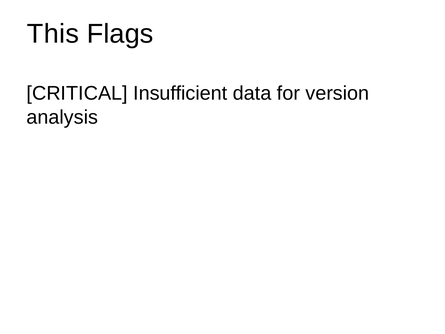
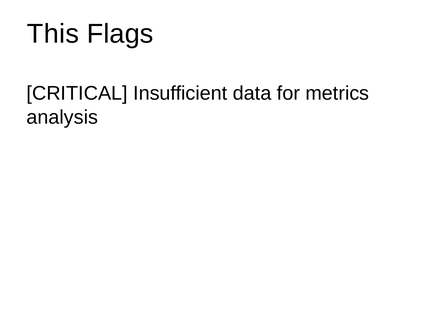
version: version -> metrics
